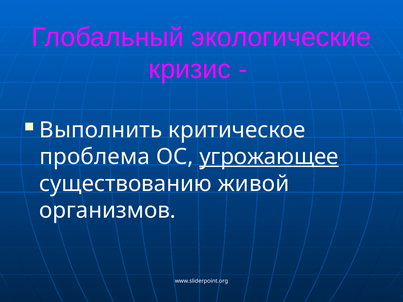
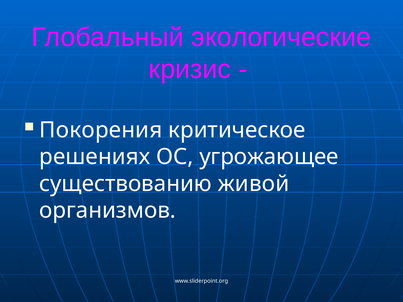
Выполнить: Выполнить -> Покорения
проблема: проблема -> решениях
угрожающее underline: present -> none
